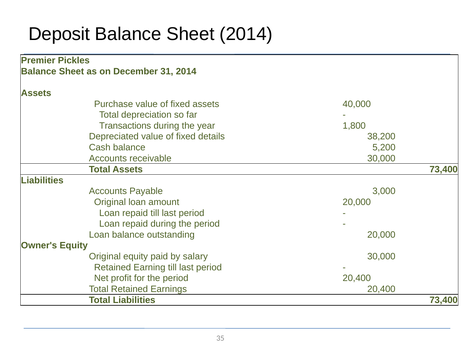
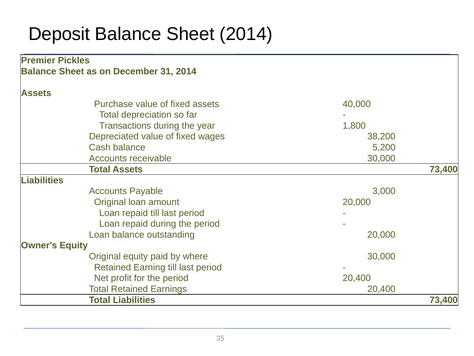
details: details -> wages
salary: salary -> where
